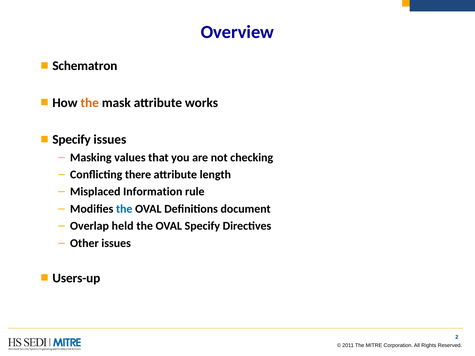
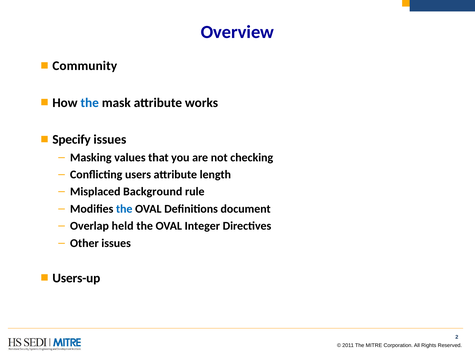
Schematron: Schematron -> Community
the at (90, 103) colour: orange -> blue
there: there -> users
Information: Information -> Background
OVAL Specify: Specify -> Integer
